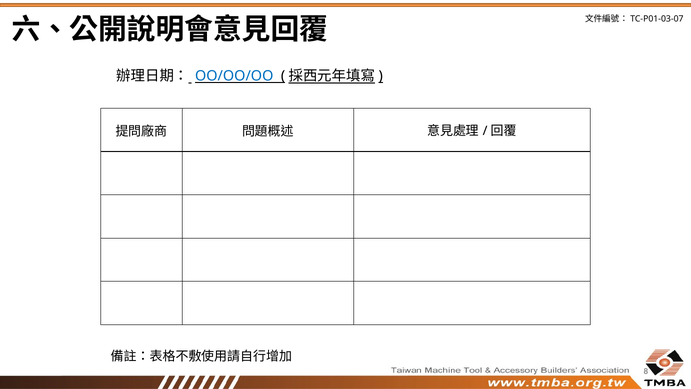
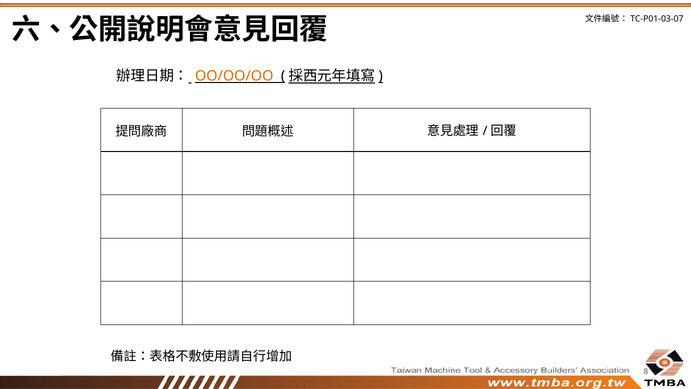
OO/OO/OO colour: blue -> orange
